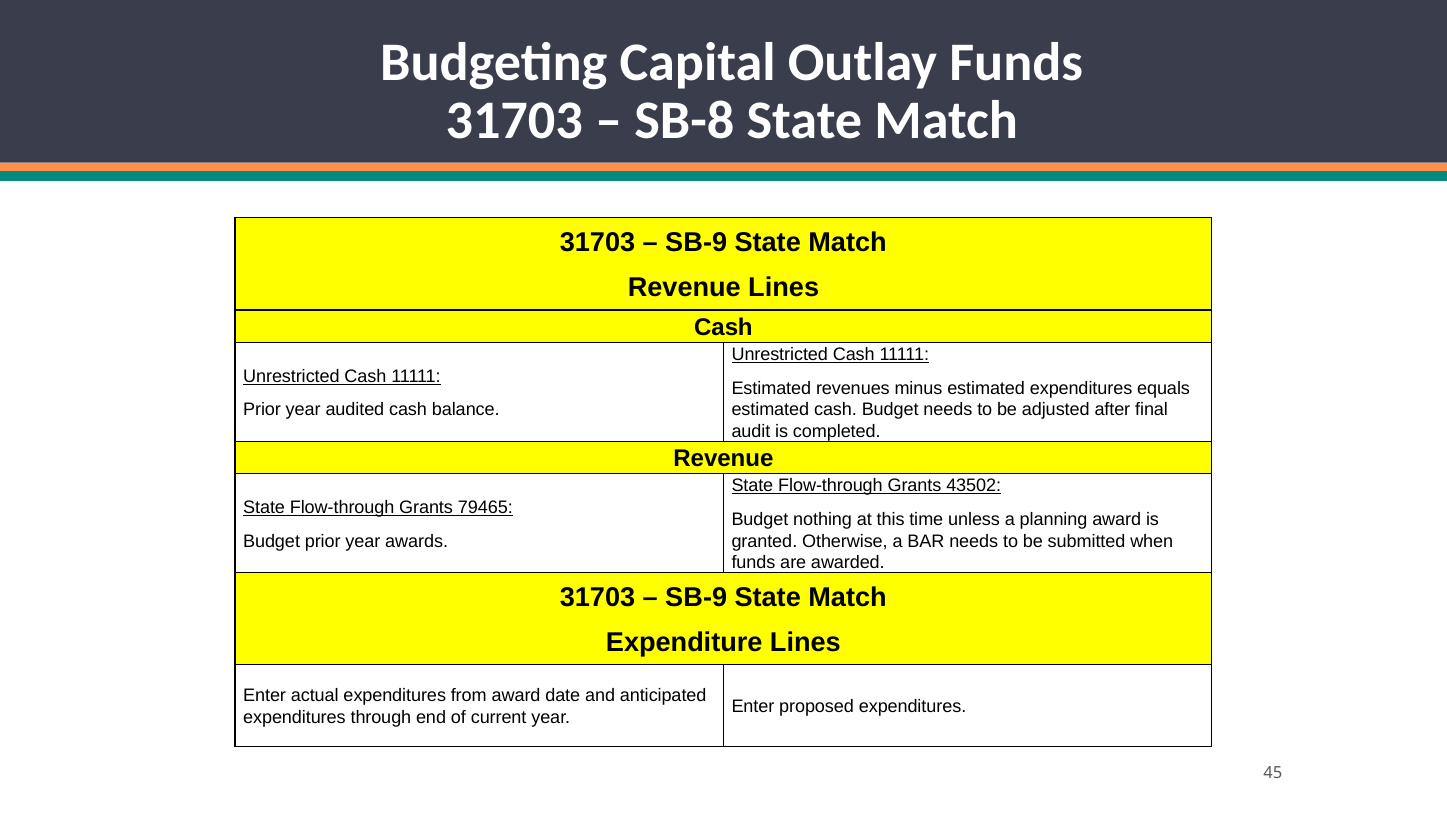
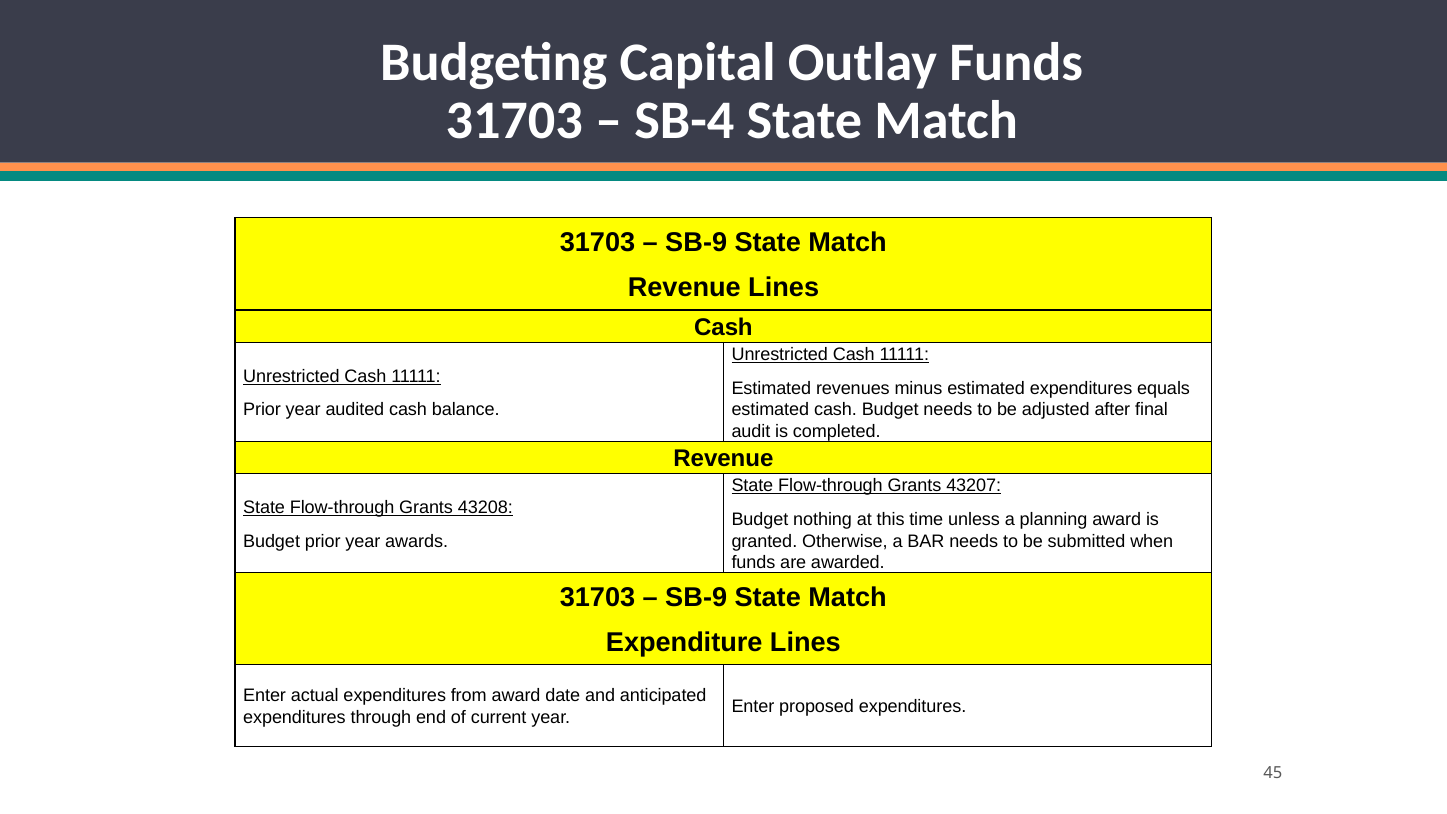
SB-8: SB-8 -> SB-4
43502: 43502 -> 43207
79465: 79465 -> 43208
